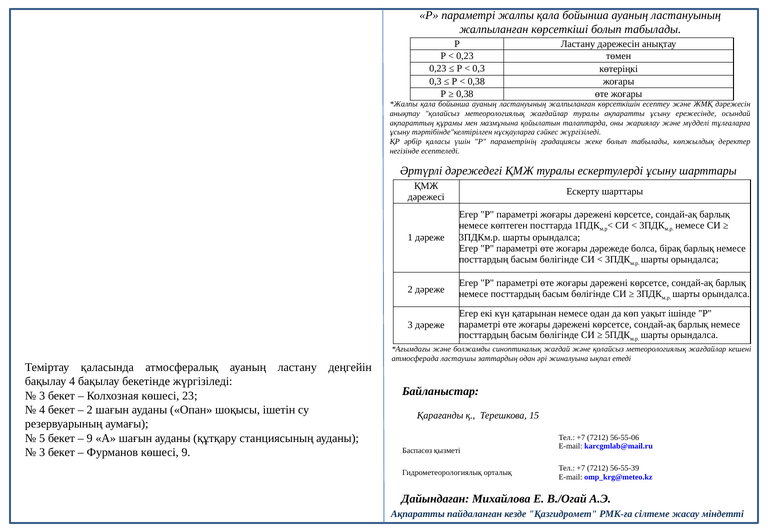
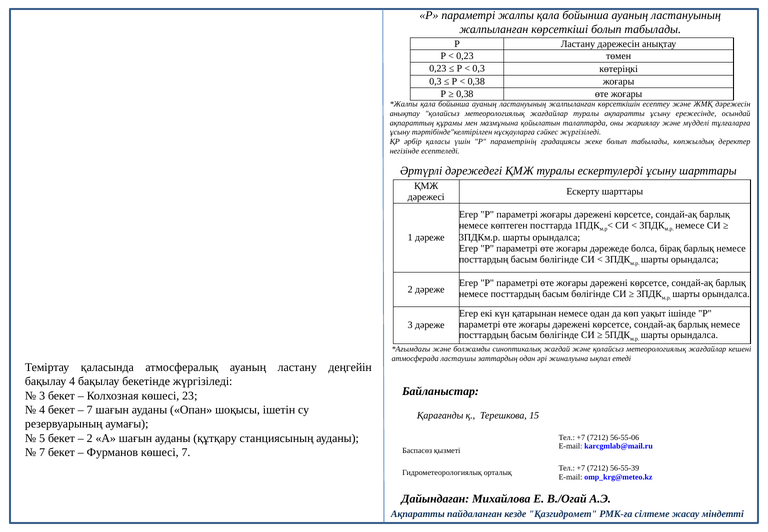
2 at (90, 410): 2 -> 7
9 at (90, 438): 9 -> 2
3 at (42, 452): 3 -> 7
көшесі 9: 9 -> 7
